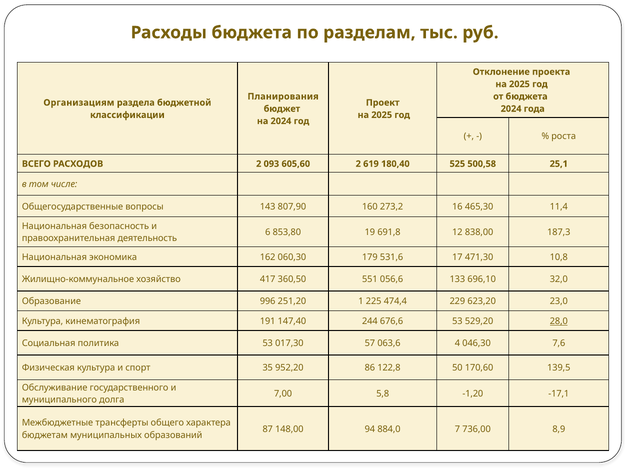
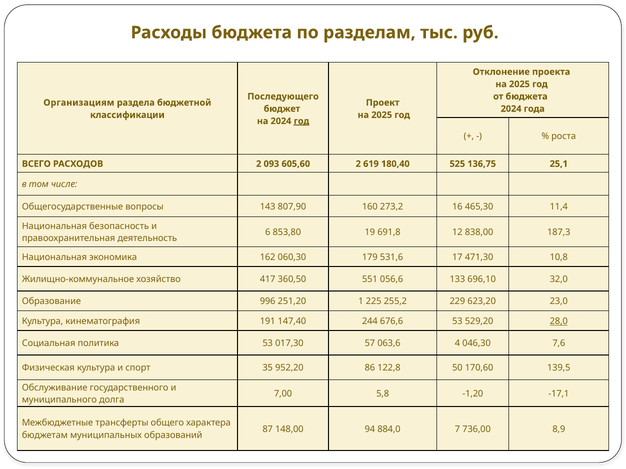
Планирования: Планирования -> Последующего
год at (301, 121) underline: none -> present
500,58: 500,58 -> 136,75
474,4: 474,4 -> 255,2
